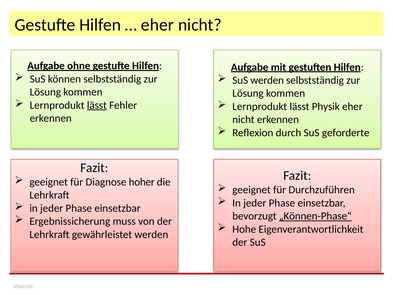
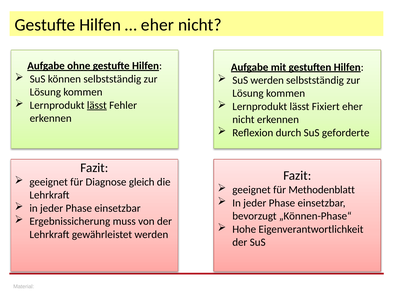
Physik: Physik -> Fixiert
hoher: hoher -> gleich
Durchzuführen: Durchzuführen -> Methodenblatt
„Können-Phase“ underline: present -> none
